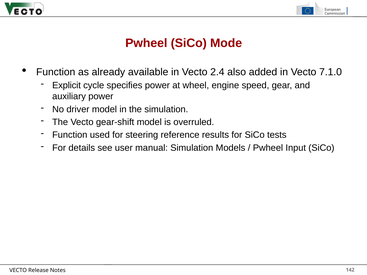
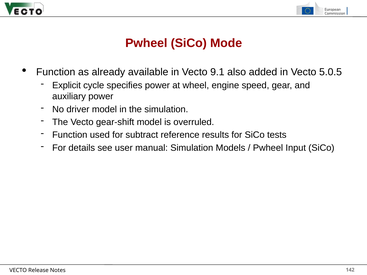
2.4: 2.4 -> 9.1
7.1.0: 7.1.0 -> 5.0.5
steering: steering -> subtract
